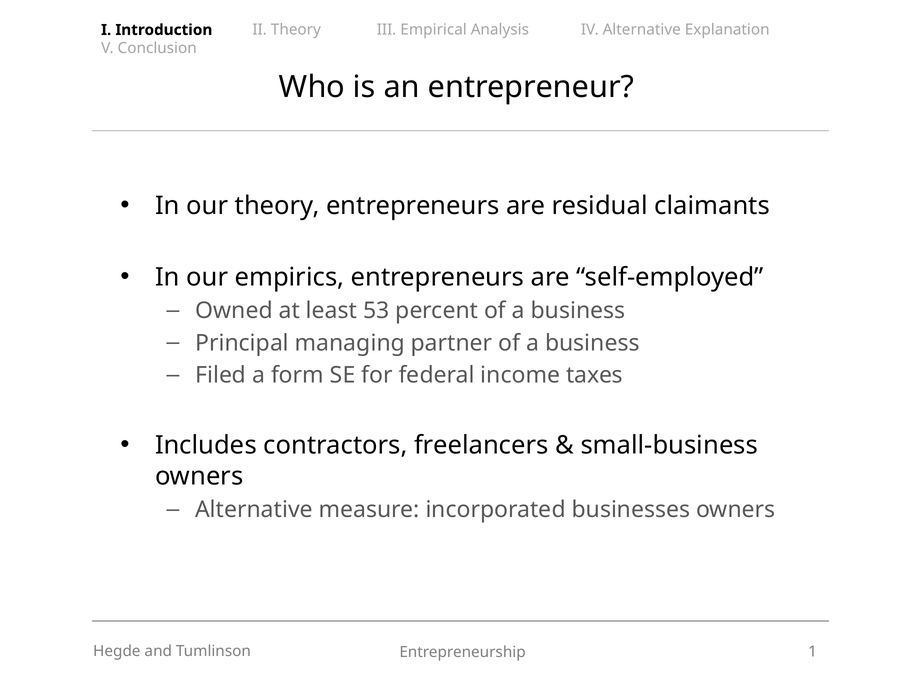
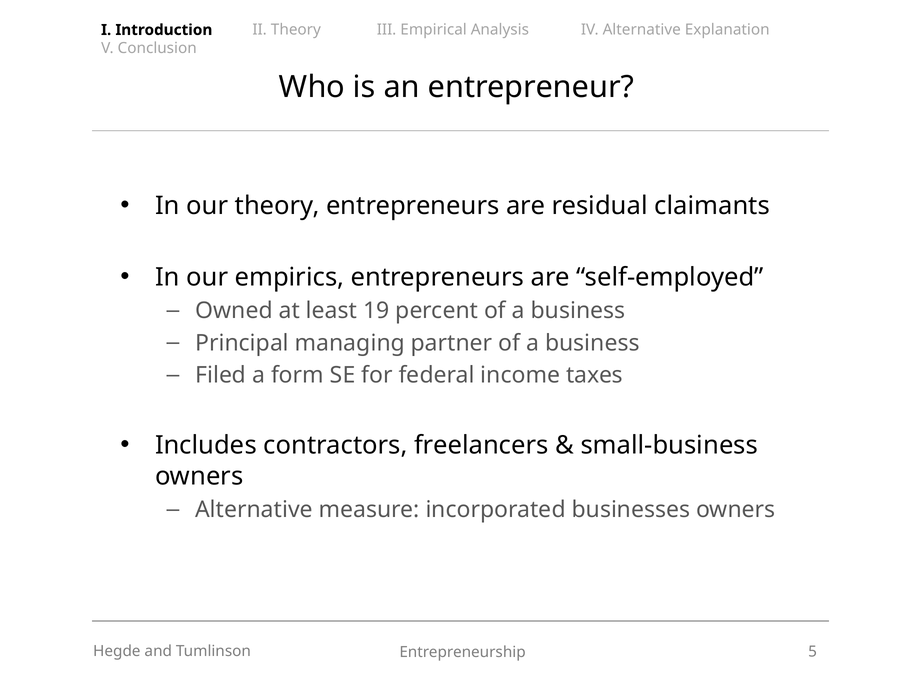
53: 53 -> 19
1: 1 -> 5
